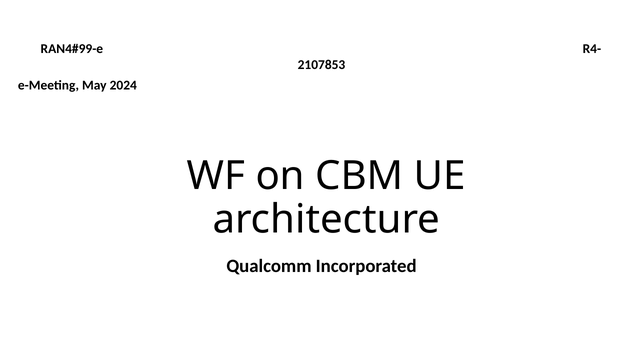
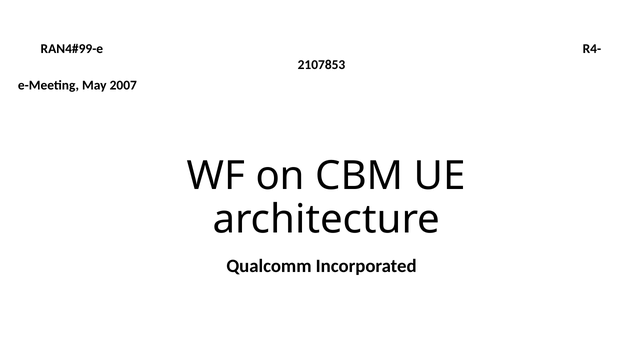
2024: 2024 -> 2007
